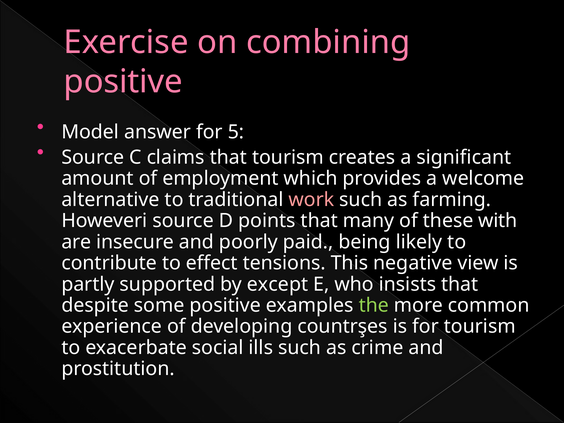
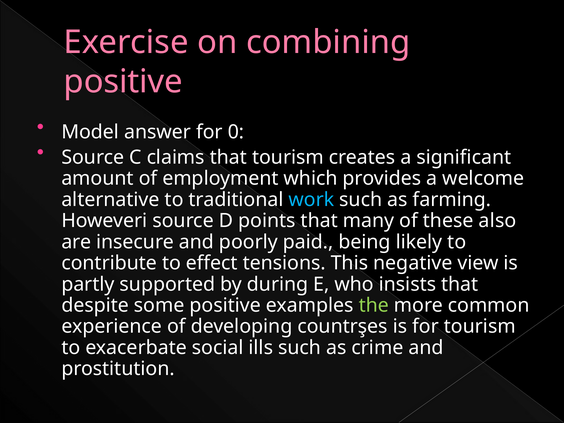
5: 5 -> 0
work colour: pink -> light blue
with: with -> also
except: except -> during
